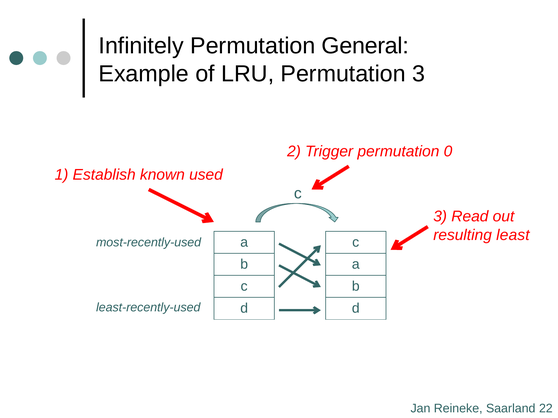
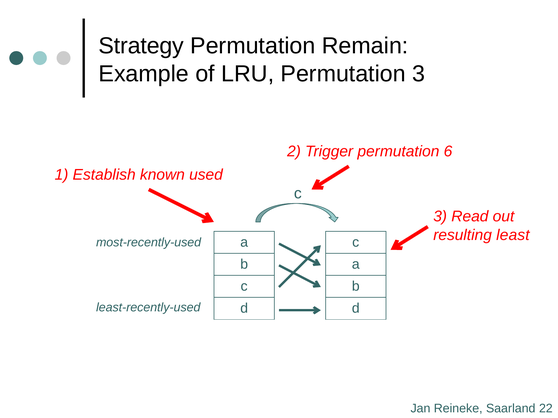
Infinitely: Infinitely -> Strategy
General: General -> Remain
0: 0 -> 6
